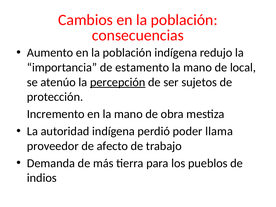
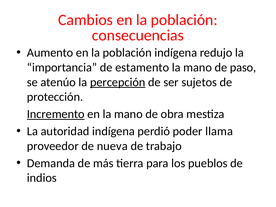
local: local -> paso
Incremento underline: none -> present
afecto: afecto -> nueva
